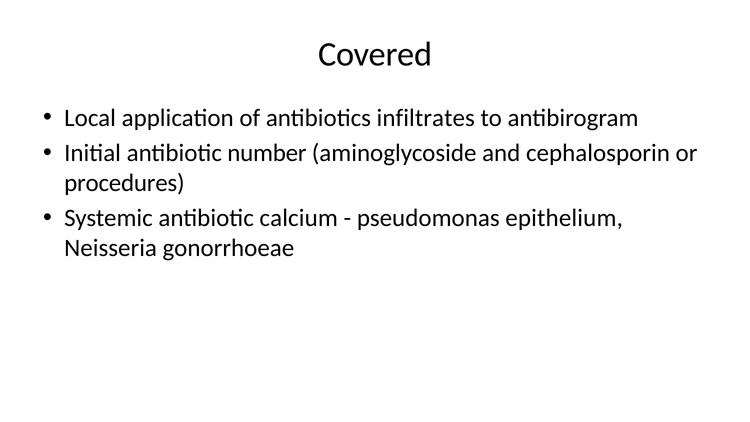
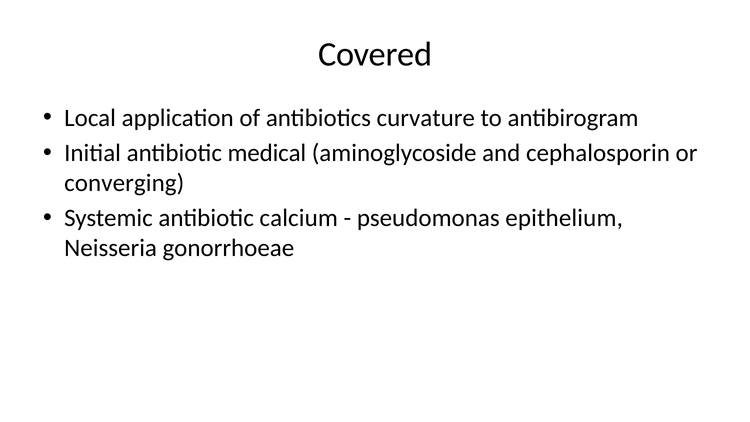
infiltrates: infiltrates -> curvature
number: number -> medical
procedures: procedures -> converging
